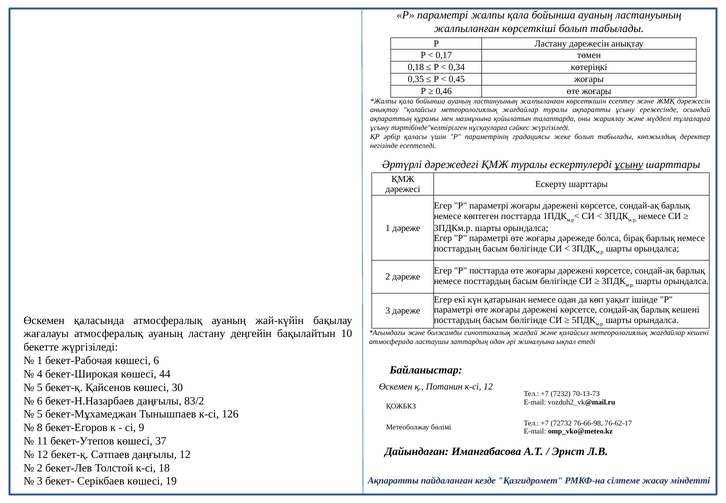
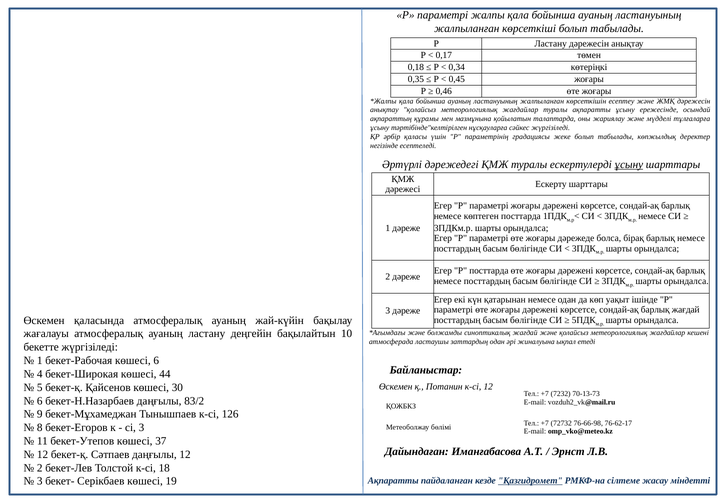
барлық кешені: кешені -> жағдай
5 at (40, 414): 5 -> 9
сі 9: 9 -> 3
Қазгидромет underline: none -> present
